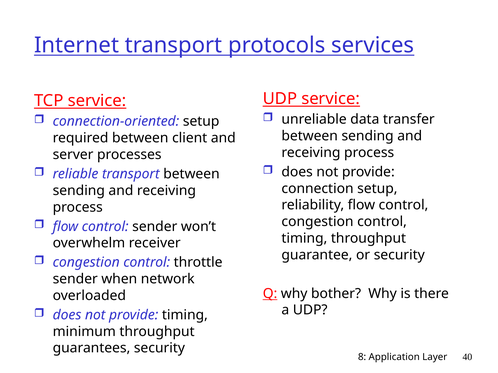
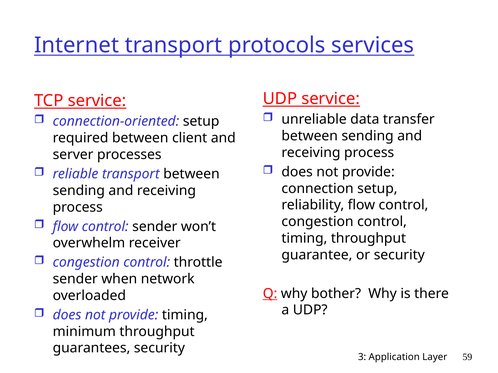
8: 8 -> 3
40: 40 -> 59
